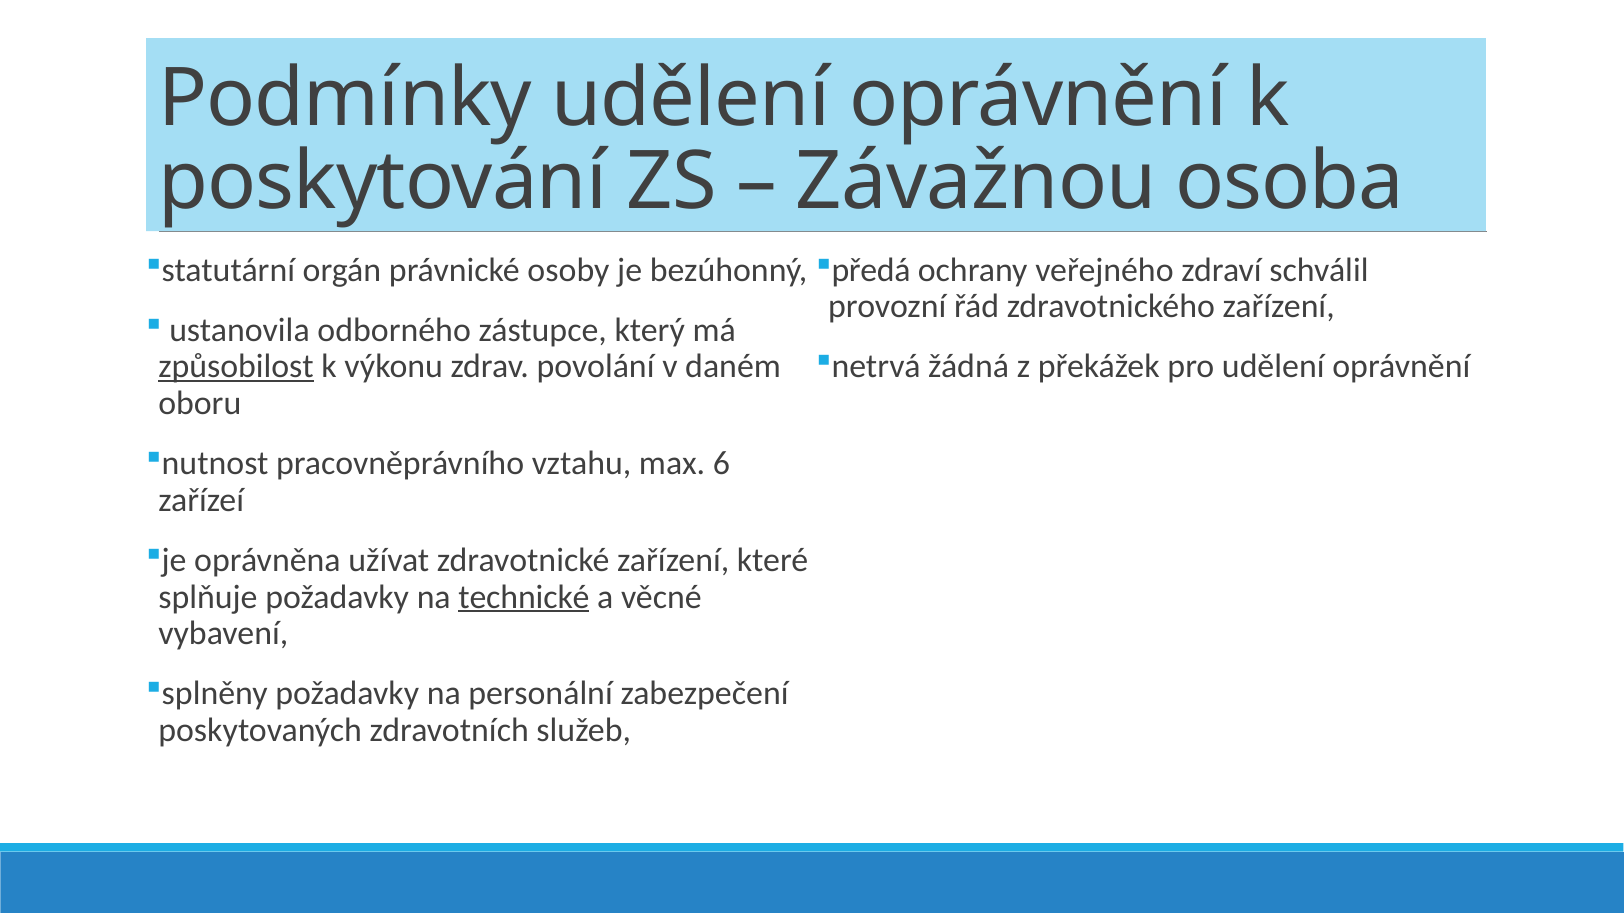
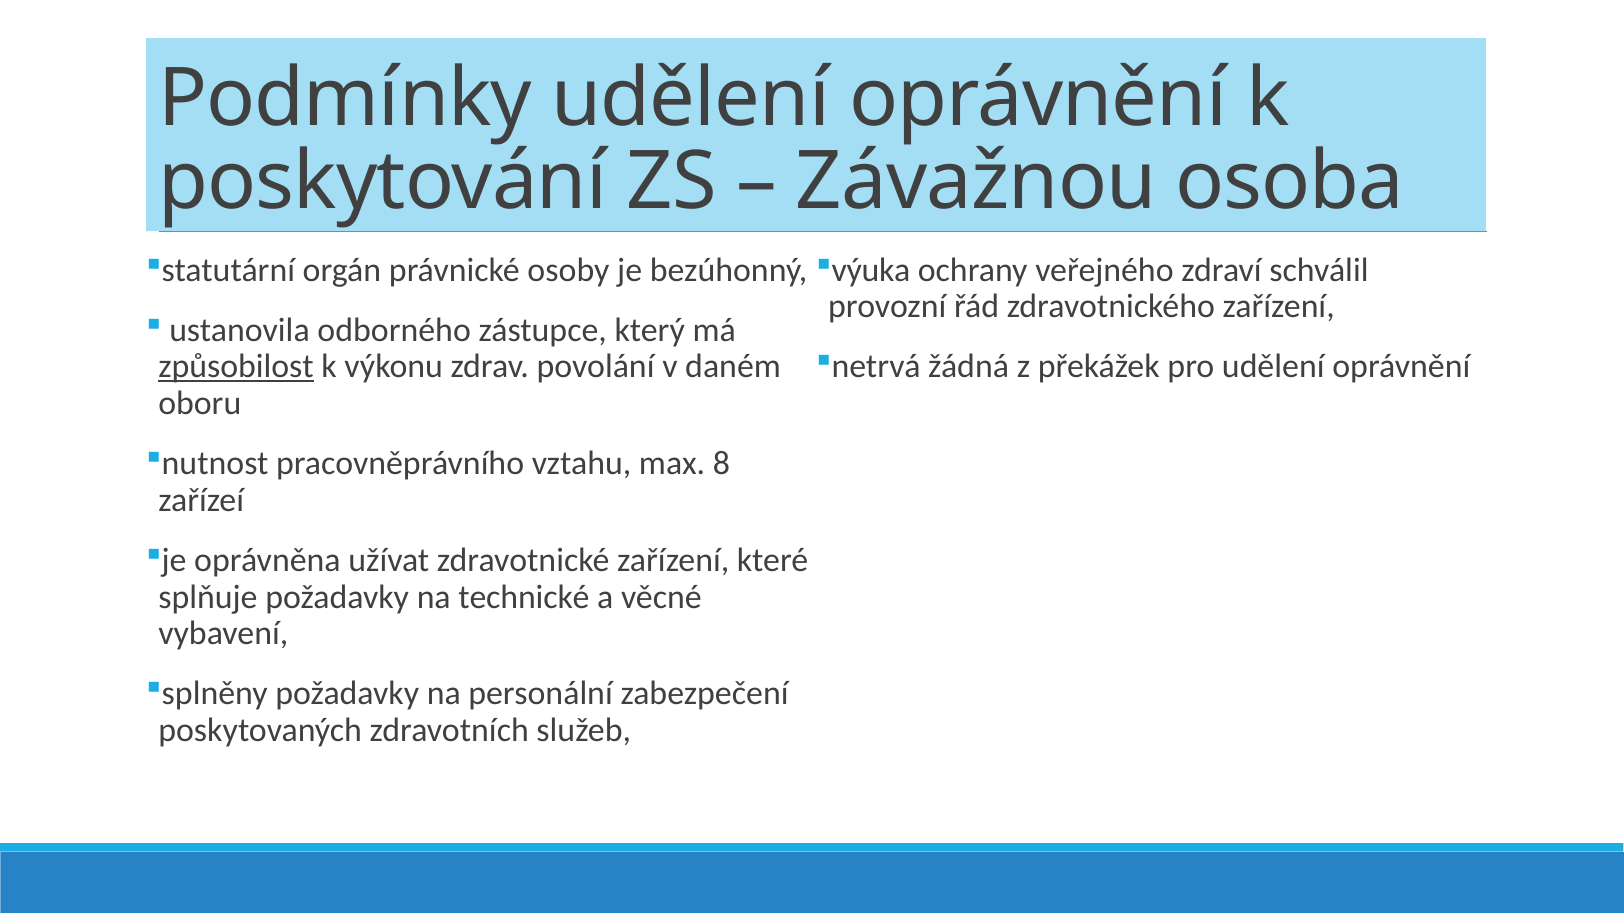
předá: předá -> výuka
6: 6 -> 8
technické underline: present -> none
